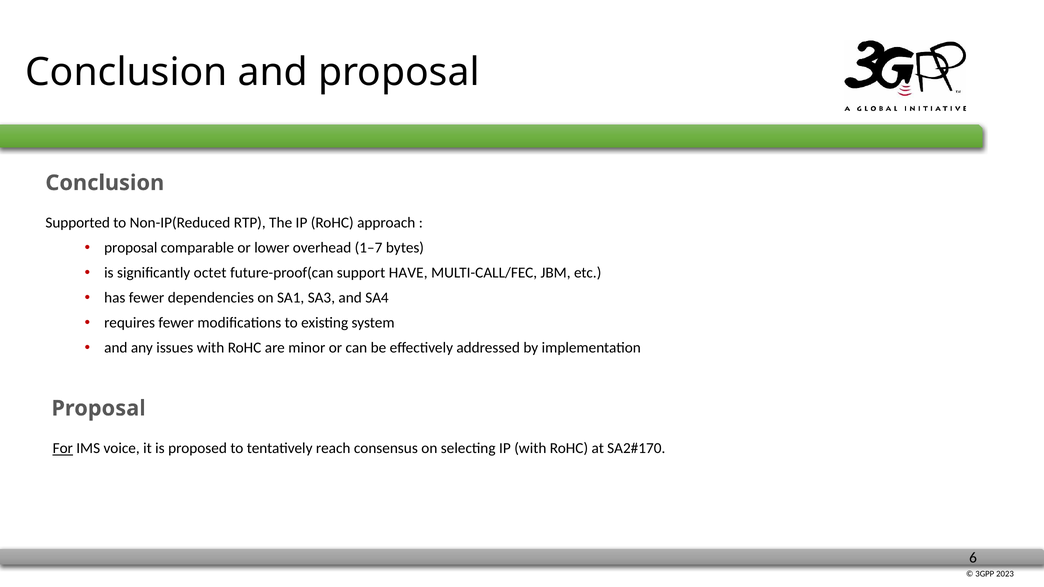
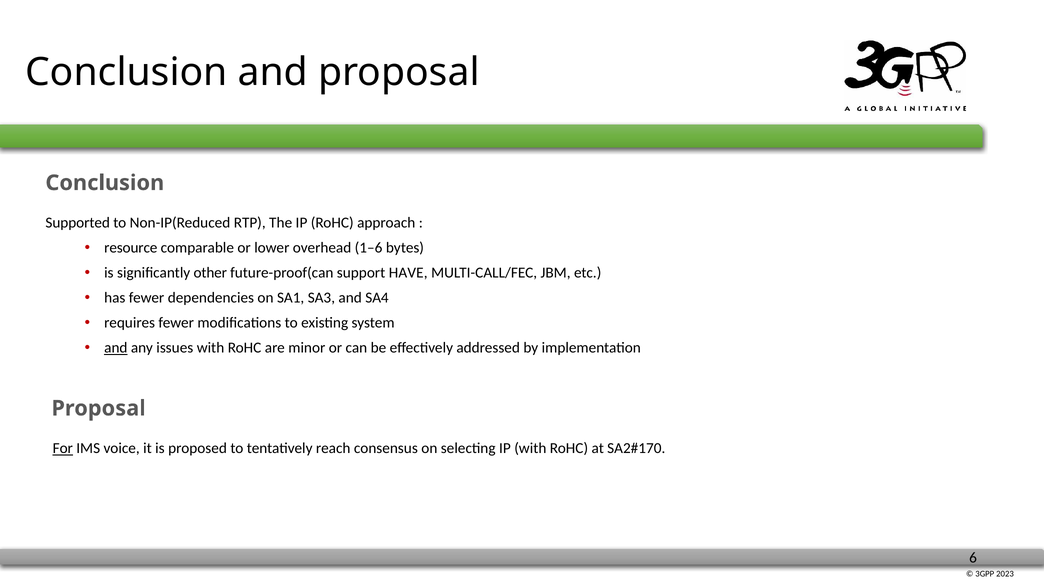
proposal at (131, 248): proposal -> resource
1–7: 1–7 -> 1–6
octet: octet -> other
and at (116, 348) underline: none -> present
